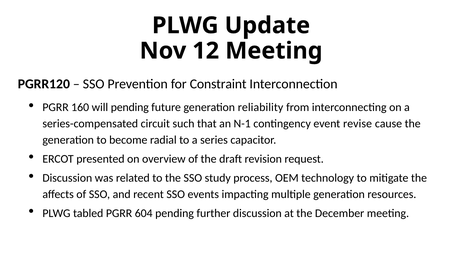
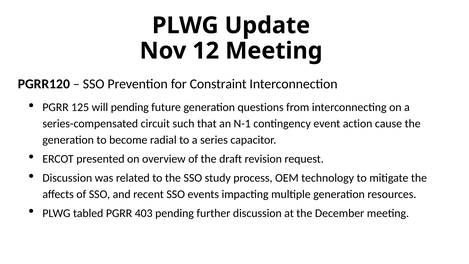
160: 160 -> 125
reliability: reliability -> questions
revise: revise -> action
604: 604 -> 403
